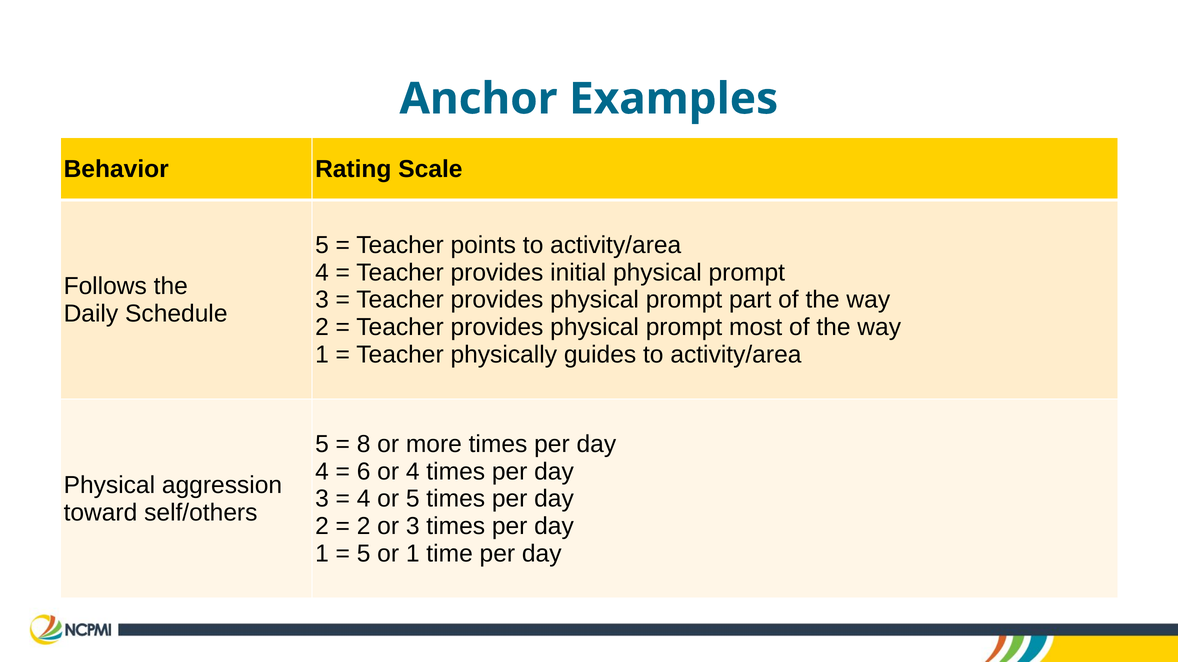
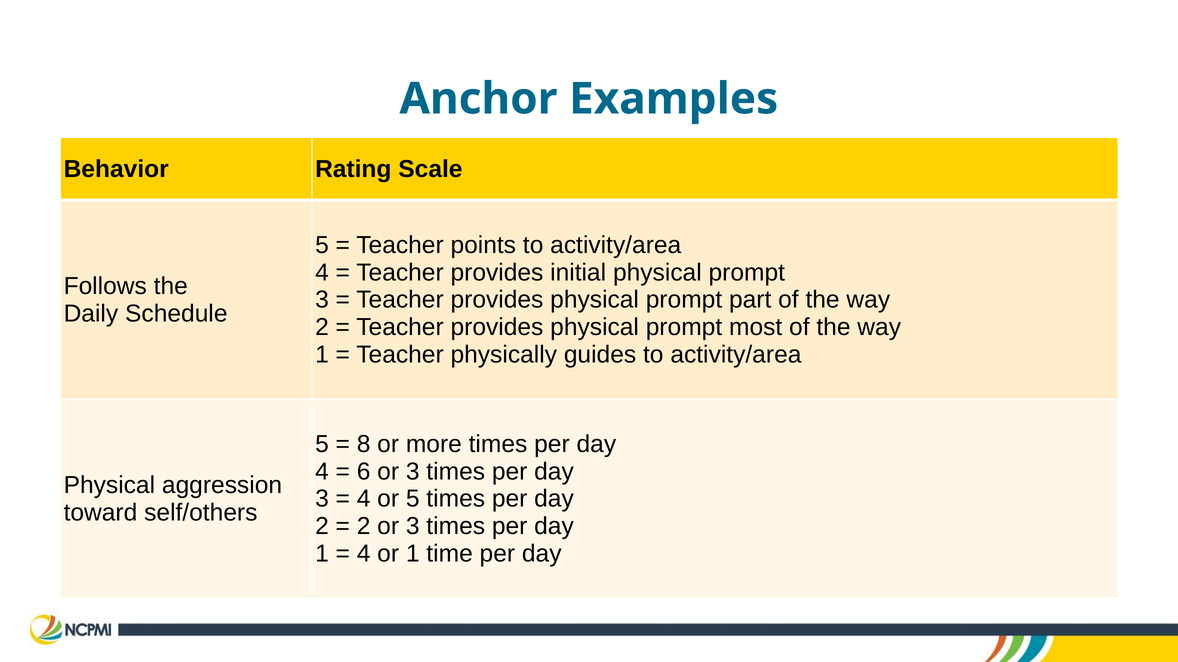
6 or 4: 4 -> 3
5 at (364, 554): 5 -> 4
